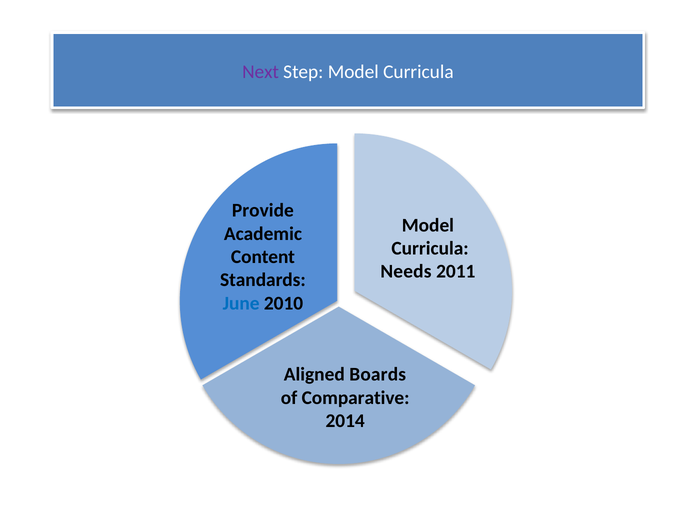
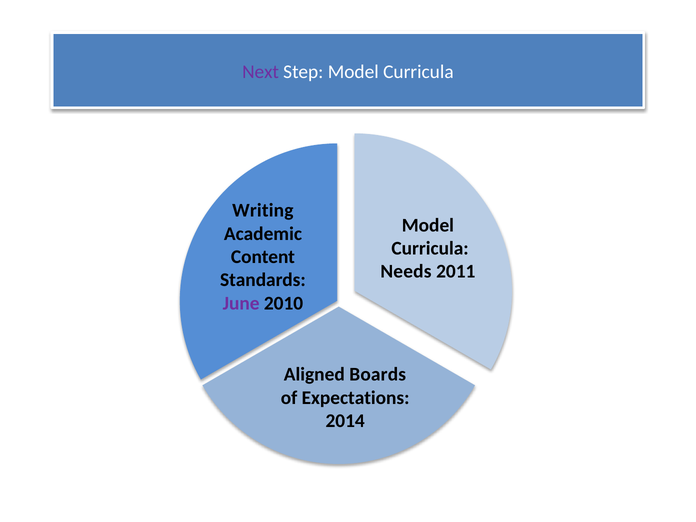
Provide: Provide -> Writing
June colour: blue -> purple
Comparative: Comparative -> Expectations
